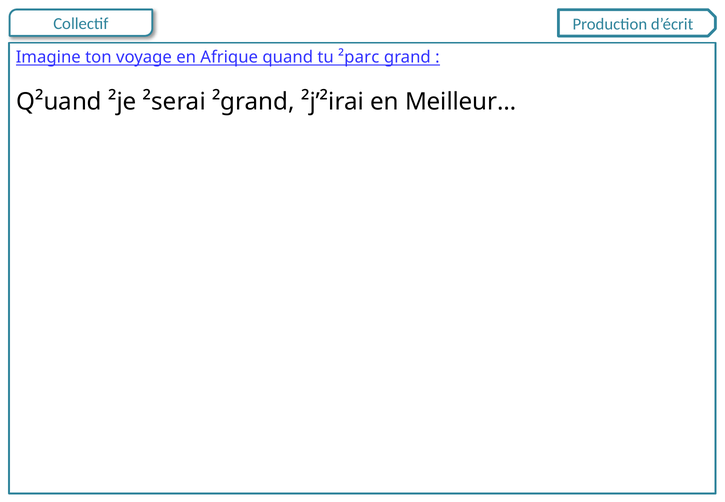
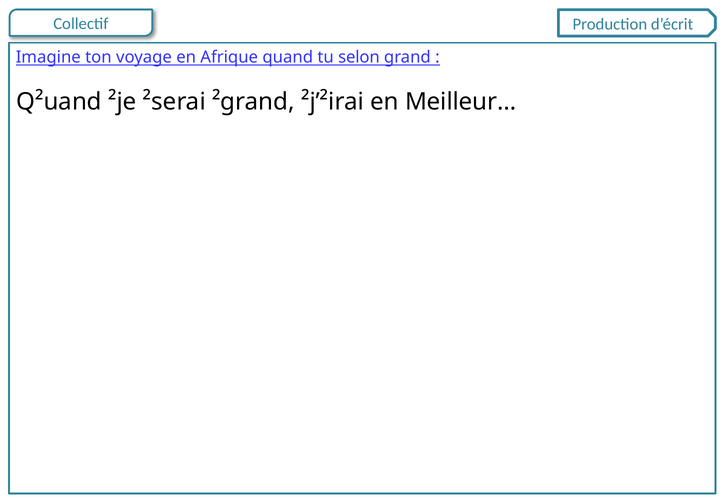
²parc: ²parc -> selon
